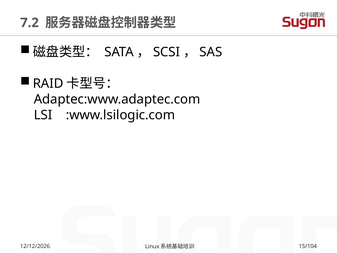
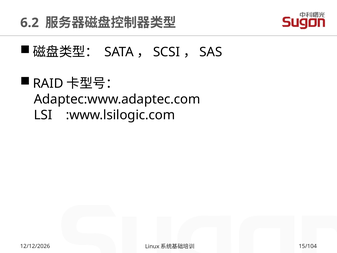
7.2: 7.2 -> 6.2
